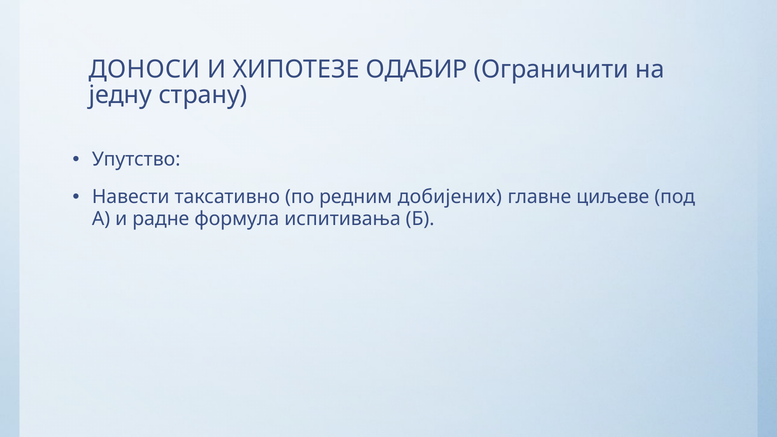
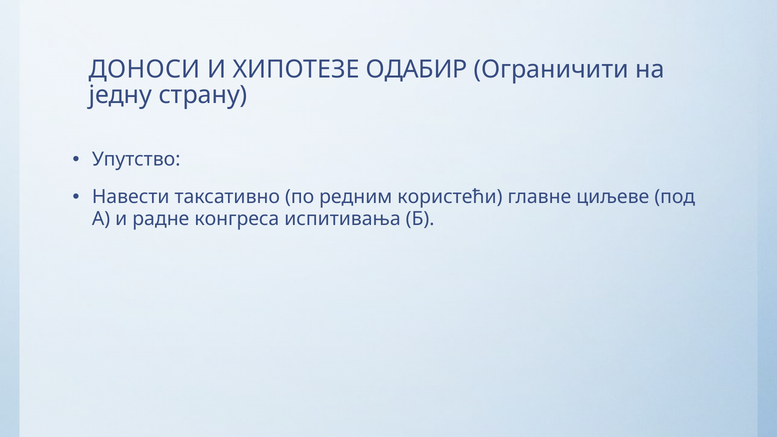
добијених: добијених -> користећи
формула: формула -> конгреса
